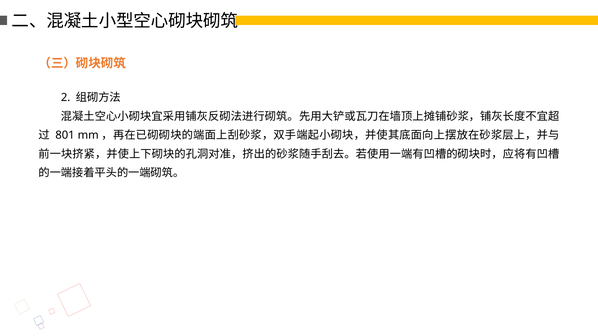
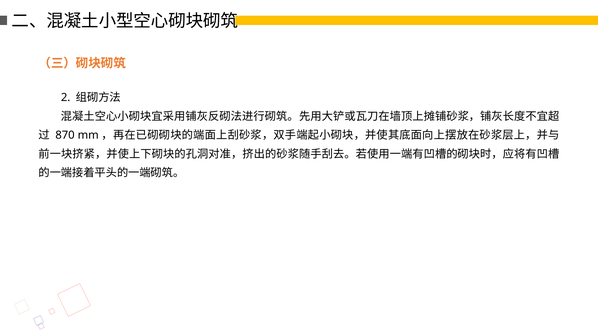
801: 801 -> 870
